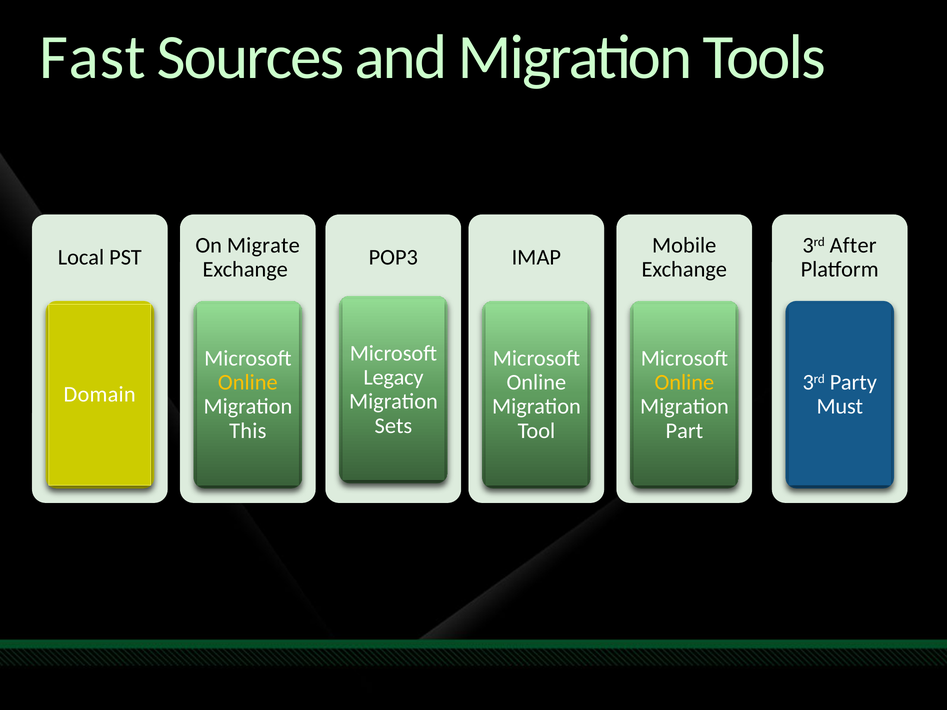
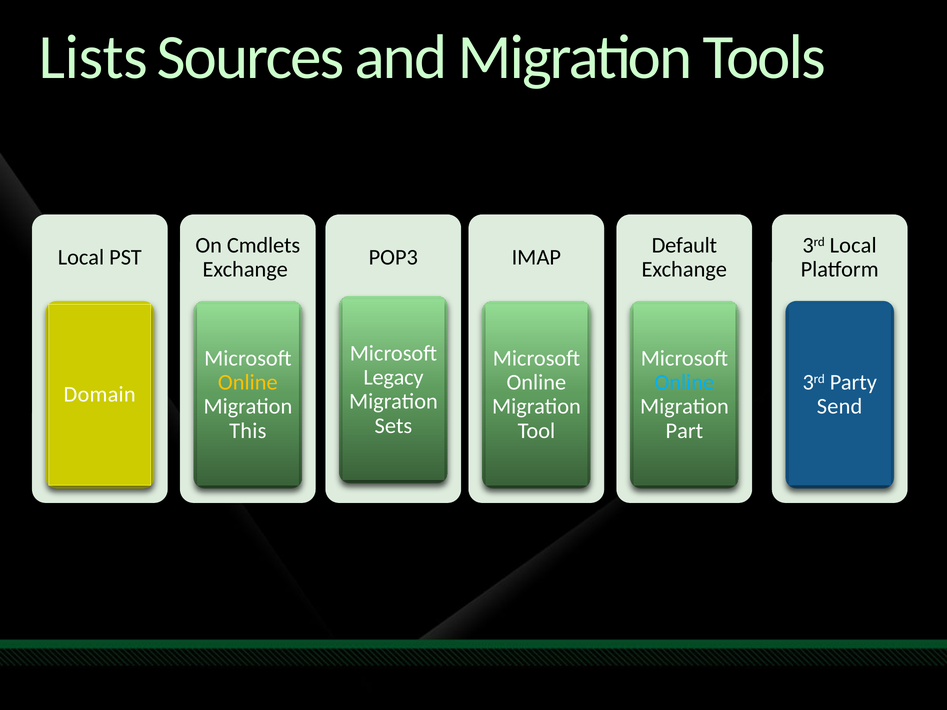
Fast: Fast -> Lists
Migrate: Migrate -> Cmdlets
Mobile: Mobile -> Default
3rd After: After -> Local
Online at (684, 383) colour: yellow -> light blue
Must: Must -> Send
